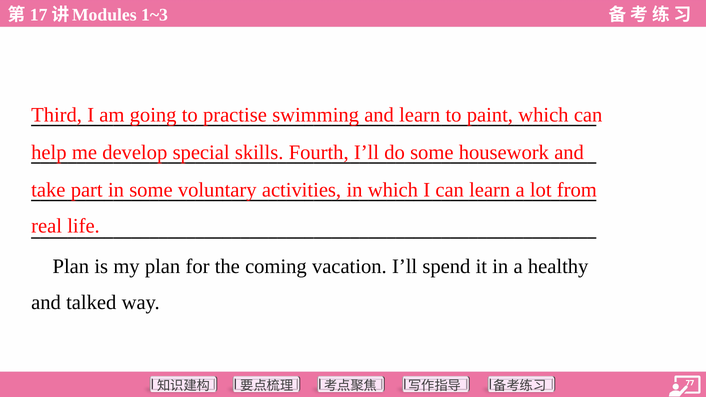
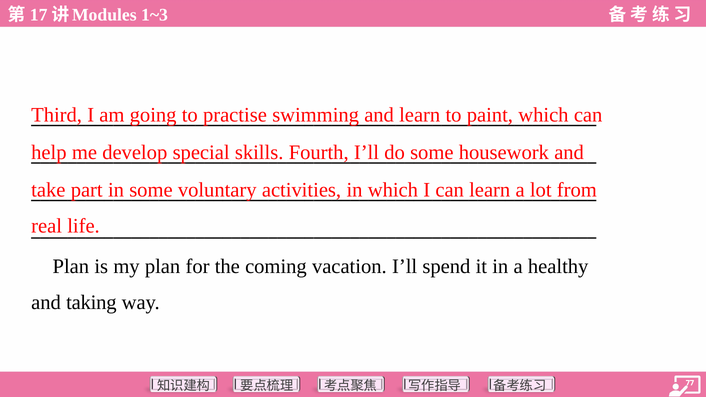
talked: talked -> taking
